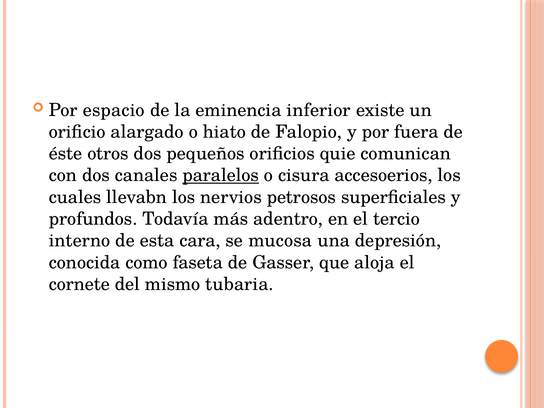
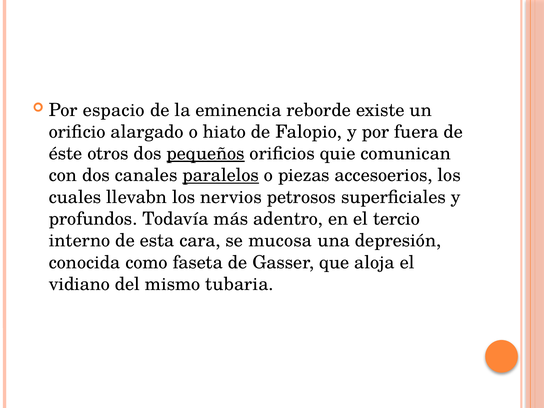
inferior: inferior -> reborde
pequeños underline: none -> present
cisura: cisura -> piezas
cornete: cornete -> vidiano
